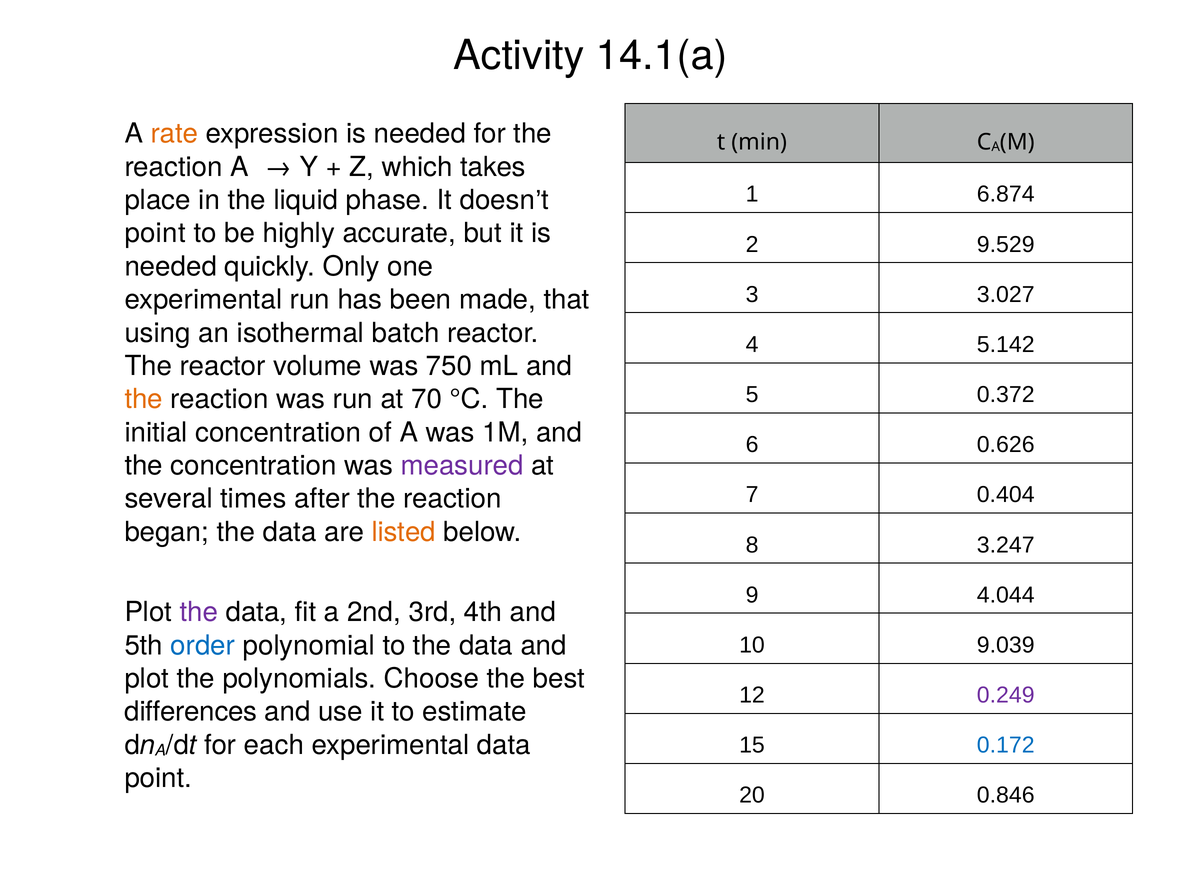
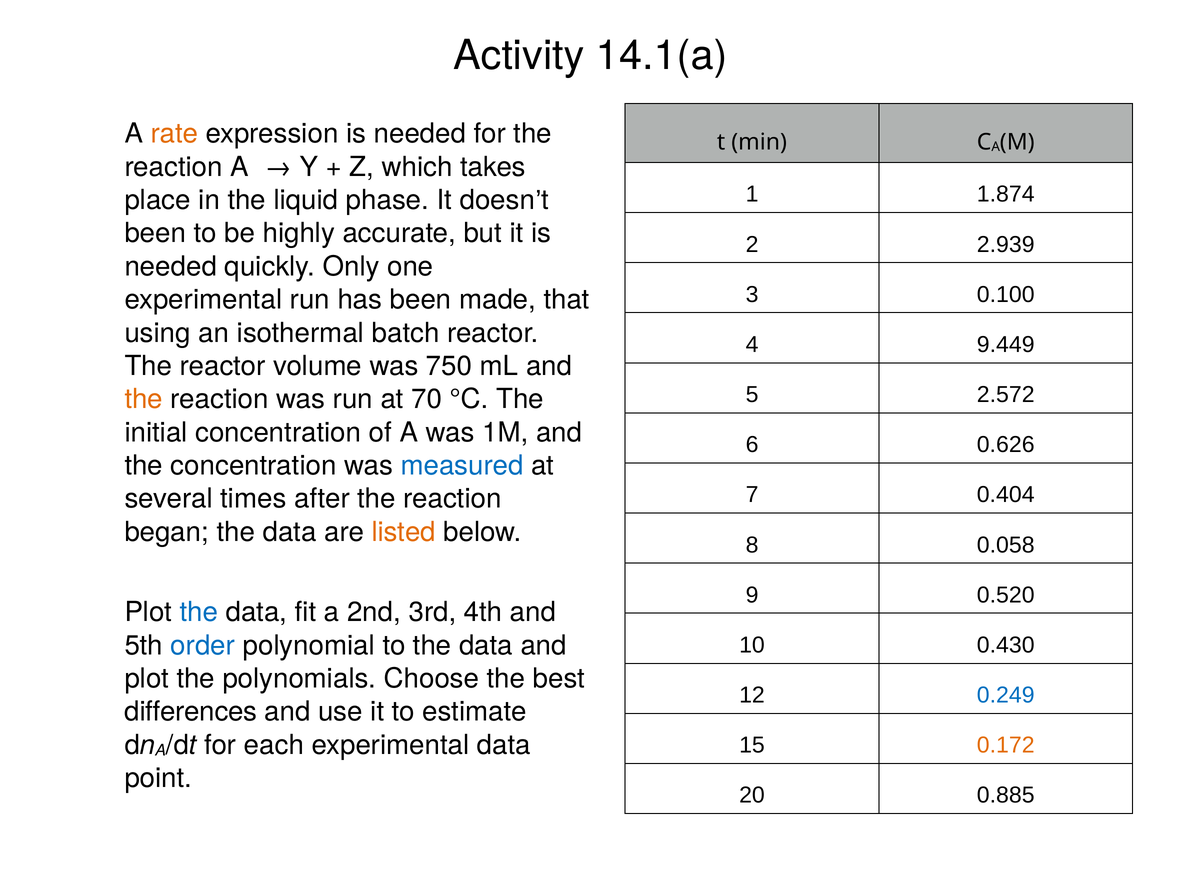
6.874: 6.874 -> 1.874
point at (155, 234): point -> been
9.529: 9.529 -> 2.939
3.027: 3.027 -> 0.100
5.142: 5.142 -> 9.449
0.372: 0.372 -> 2.572
measured colour: purple -> blue
3.247: 3.247 -> 0.058
4.044: 4.044 -> 0.520
the at (199, 613) colour: purple -> blue
9.039: 9.039 -> 0.430
0.249 colour: purple -> blue
0.172 colour: blue -> orange
0.846: 0.846 -> 0.885
